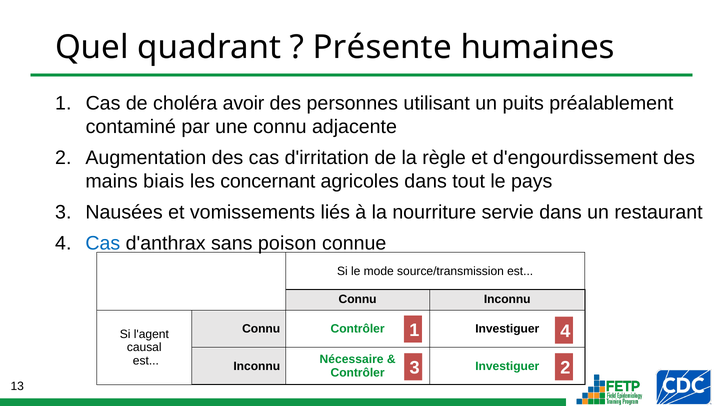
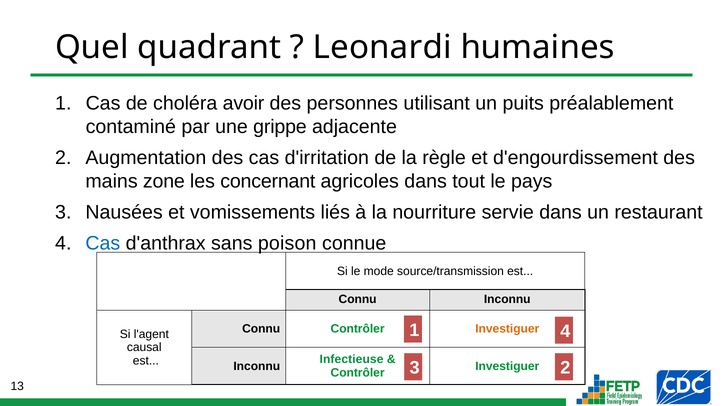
Présente: Présente -> Leonardi
une connu: connu -> grippe
biais: biais -> zone
Investiguer at (507, 329) colour: black -> orange
Nécessaire: Nécessaire -> Infectieuse
